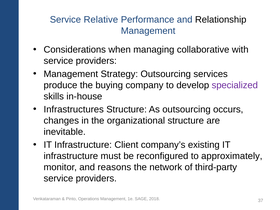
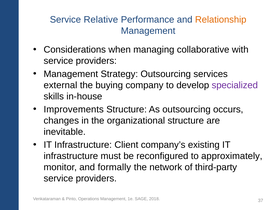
Relationship colour: black -> orange
produce: produce -> external
Infrastructures: Infrastructures -> Improvements
reasons: reasons -> formally
